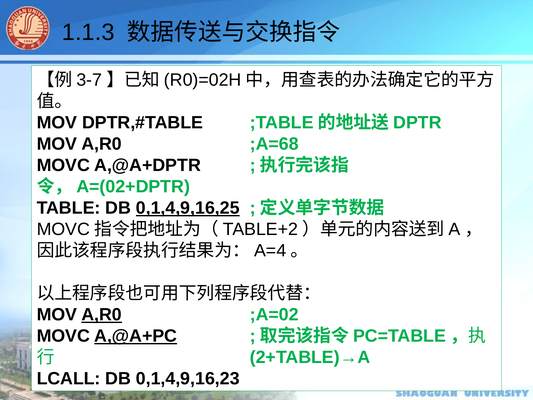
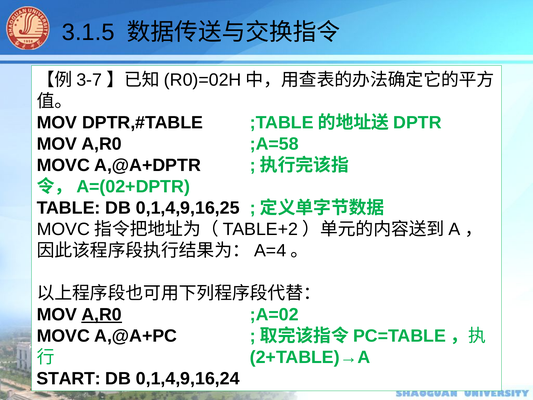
1.1.3: 1.1.3 -> 3.1.5
;A=68: ;A=68 -> ;A=58
0,1,4,9,16,25 underline: present -> none
A,@A+PC underline: present -> none
LCALL: LCALL -> START
0,1,4,9,16,23: 0,1,4,9,16,23 -> 0,1,4,9,16,24
